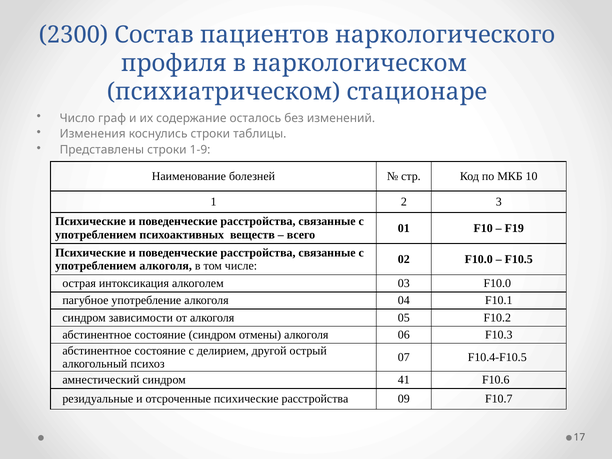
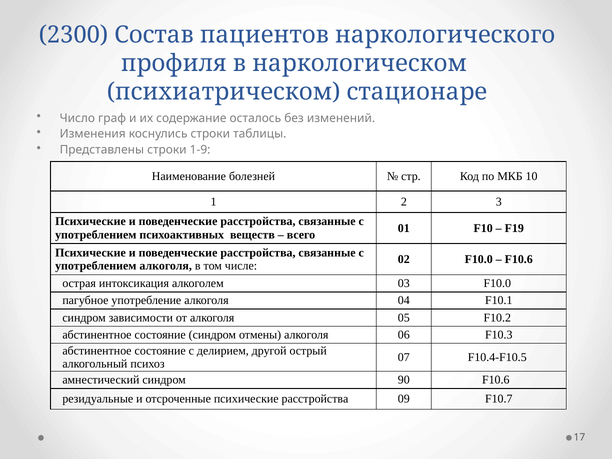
F10.5 at (519, 259): F10.5 -> F10.6
41: 41 -> 90
